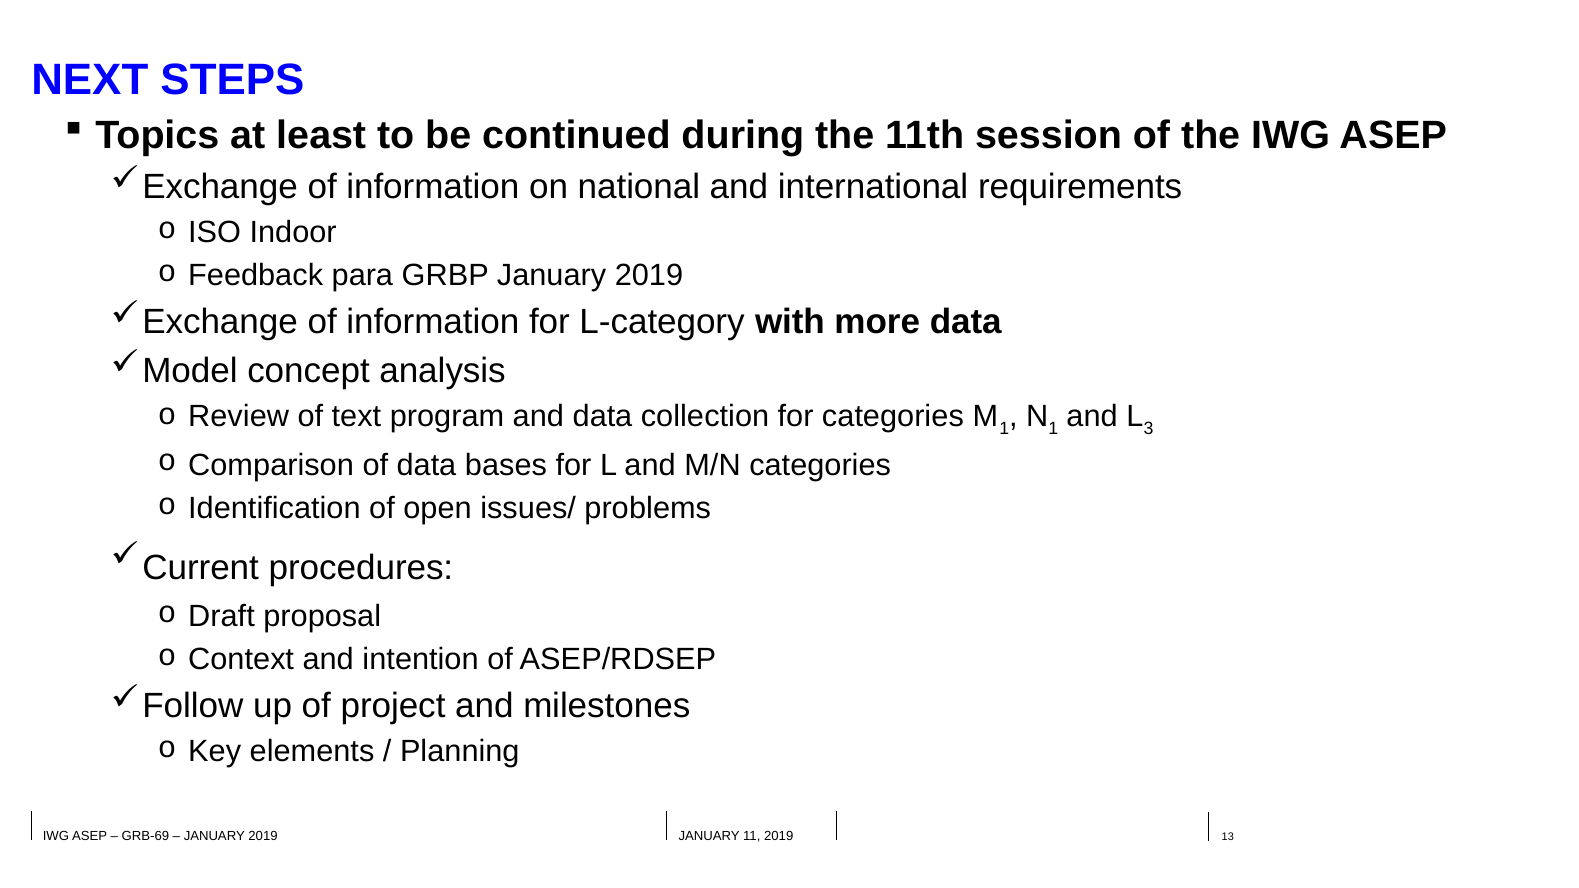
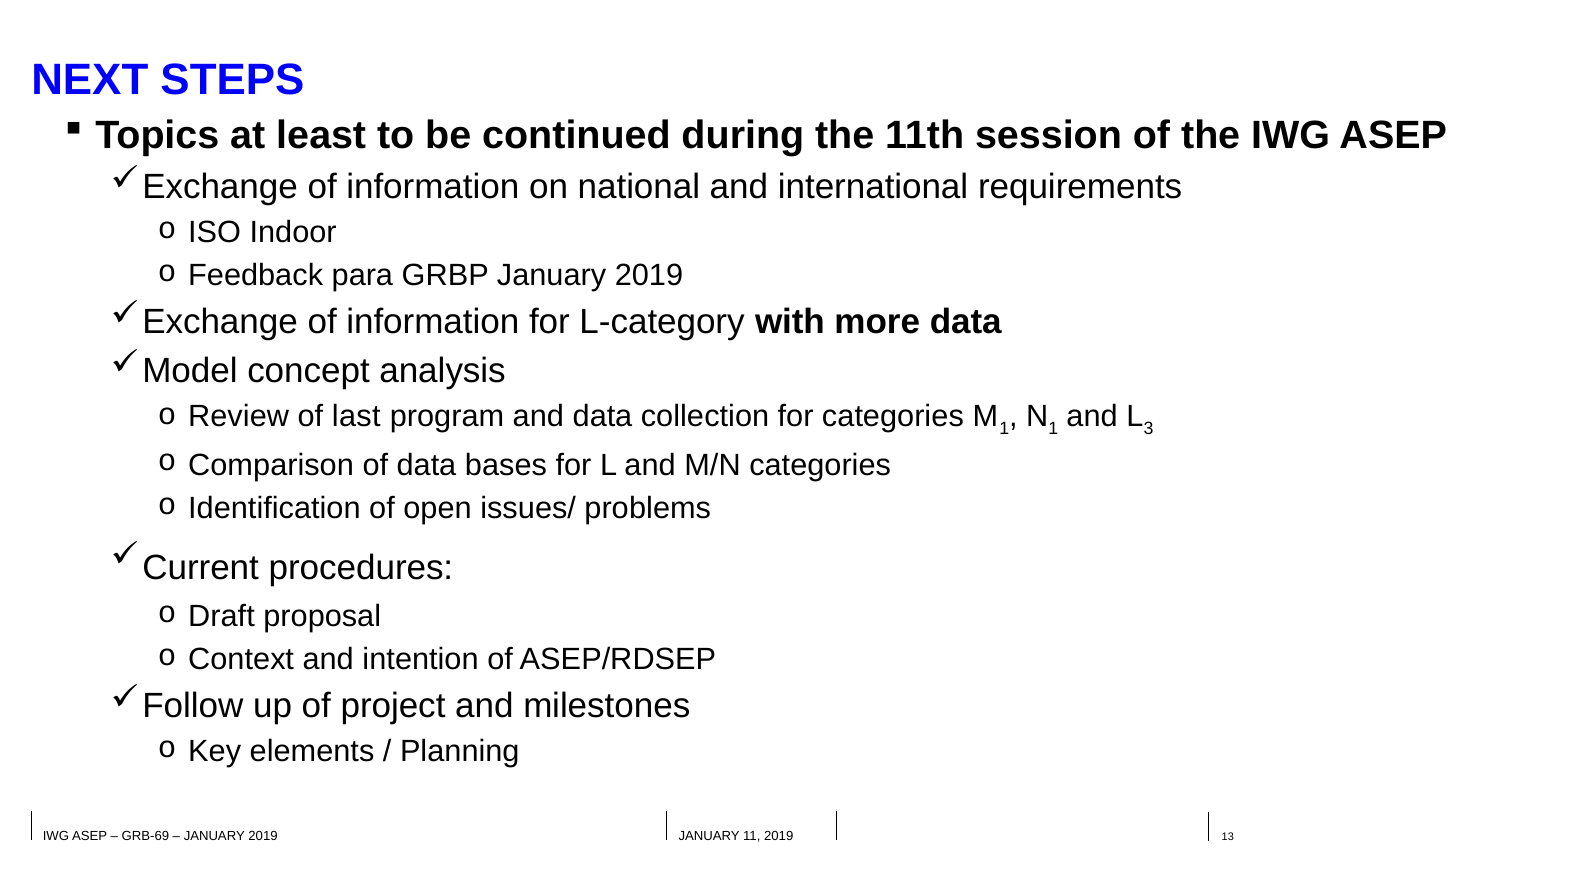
text: text -> last
